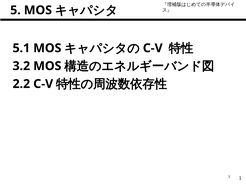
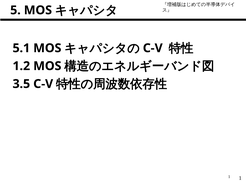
3.2: 3.2 -> 1.2
2.2: 2.2 -> 3.5
